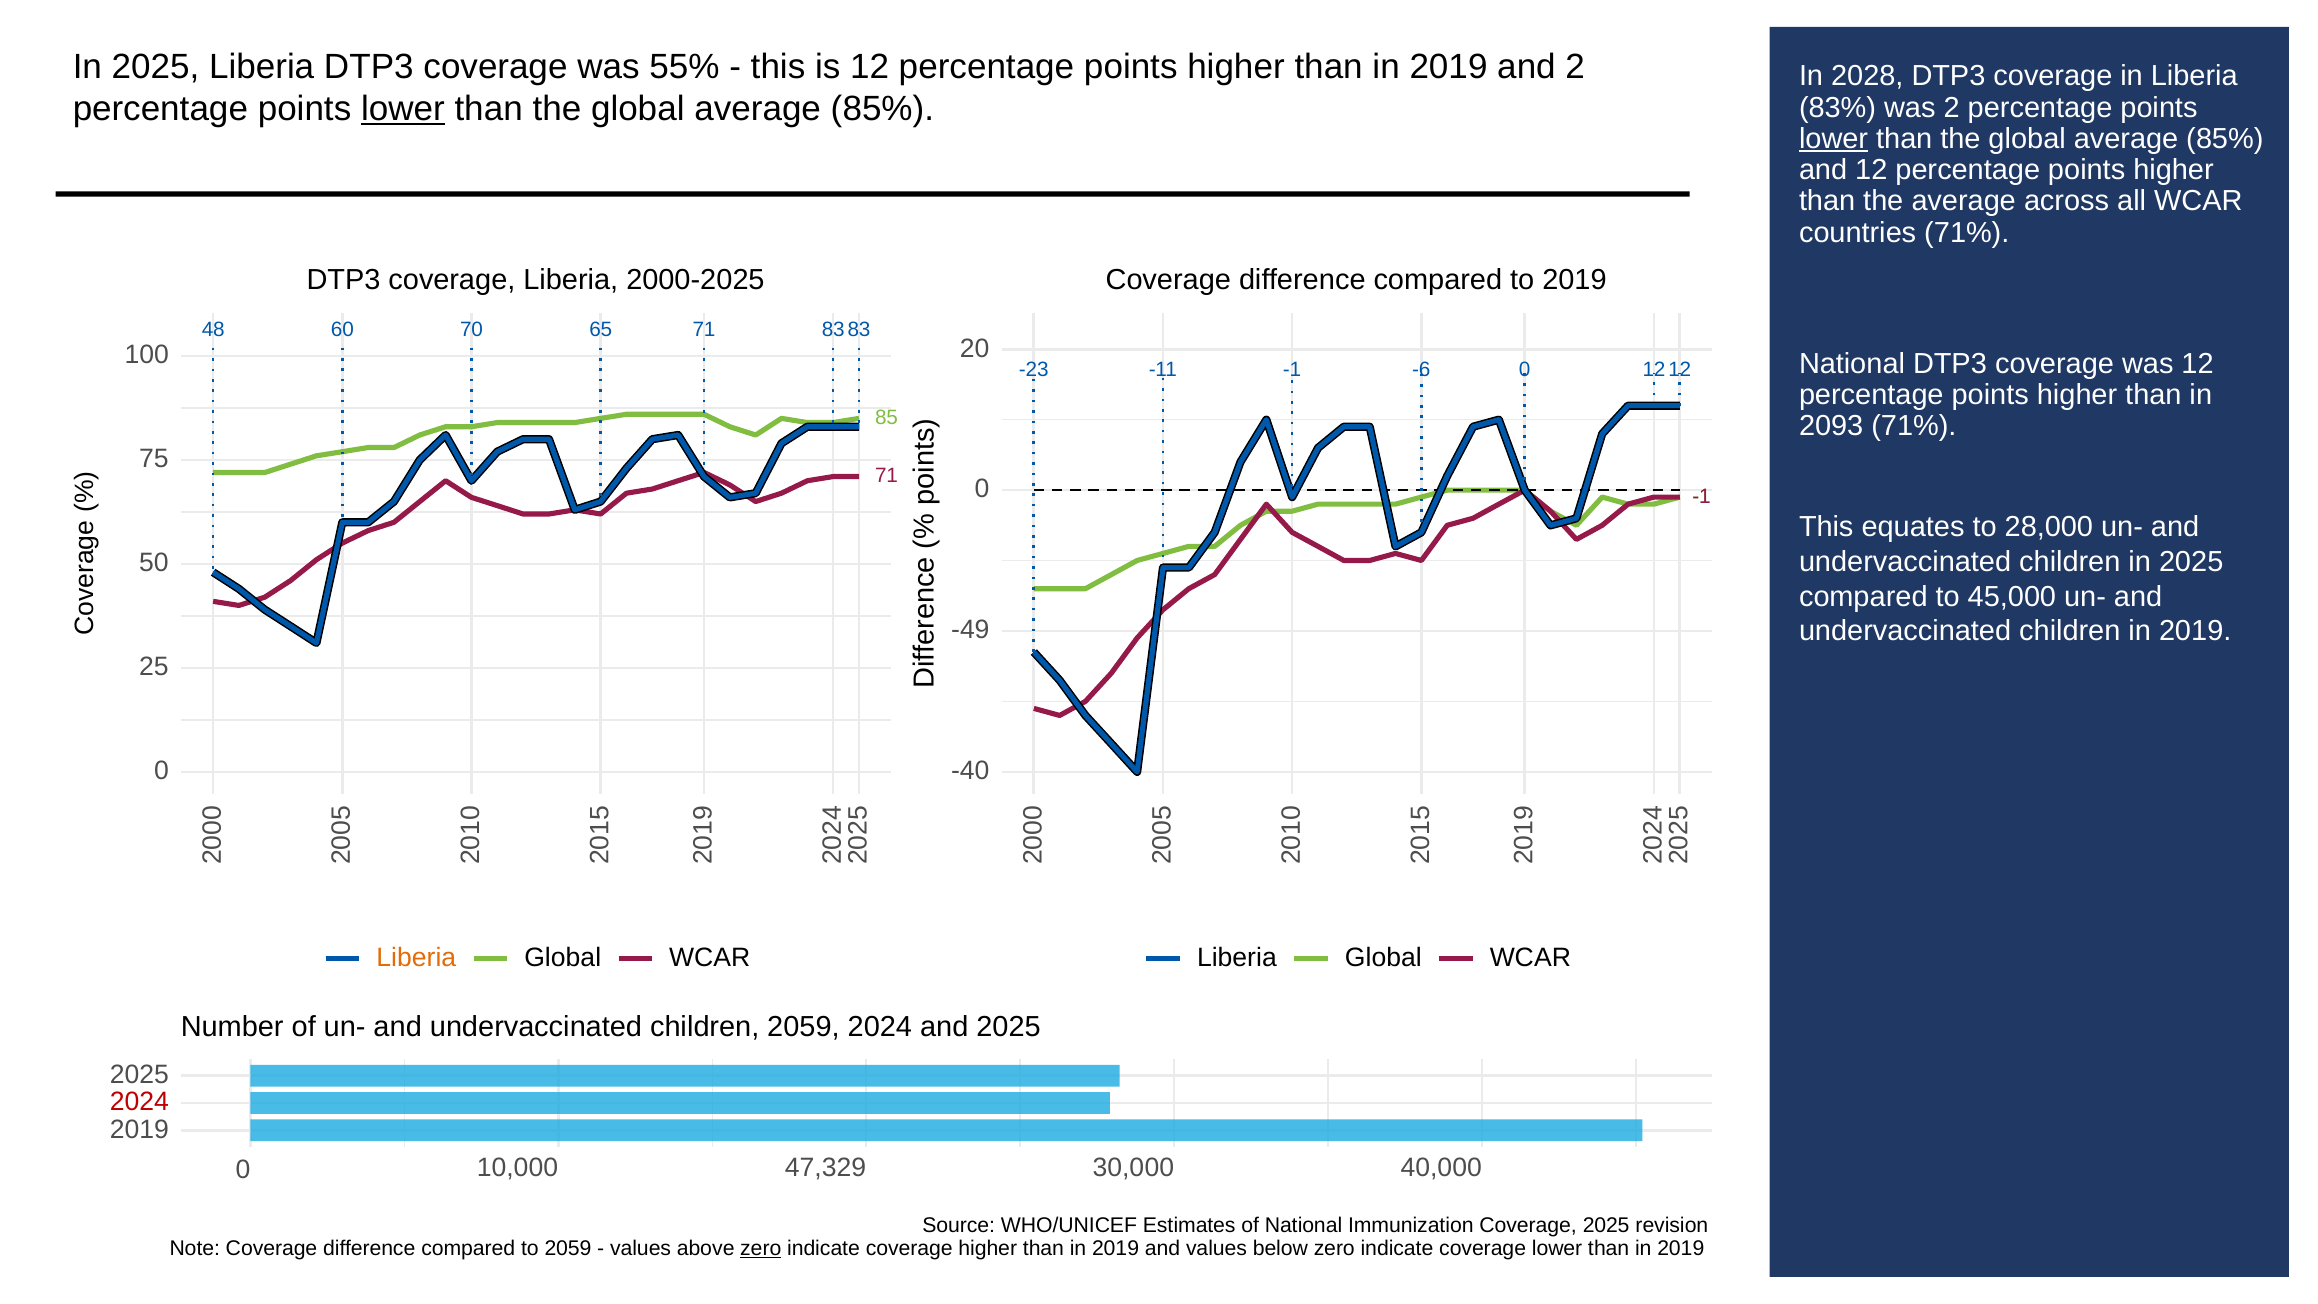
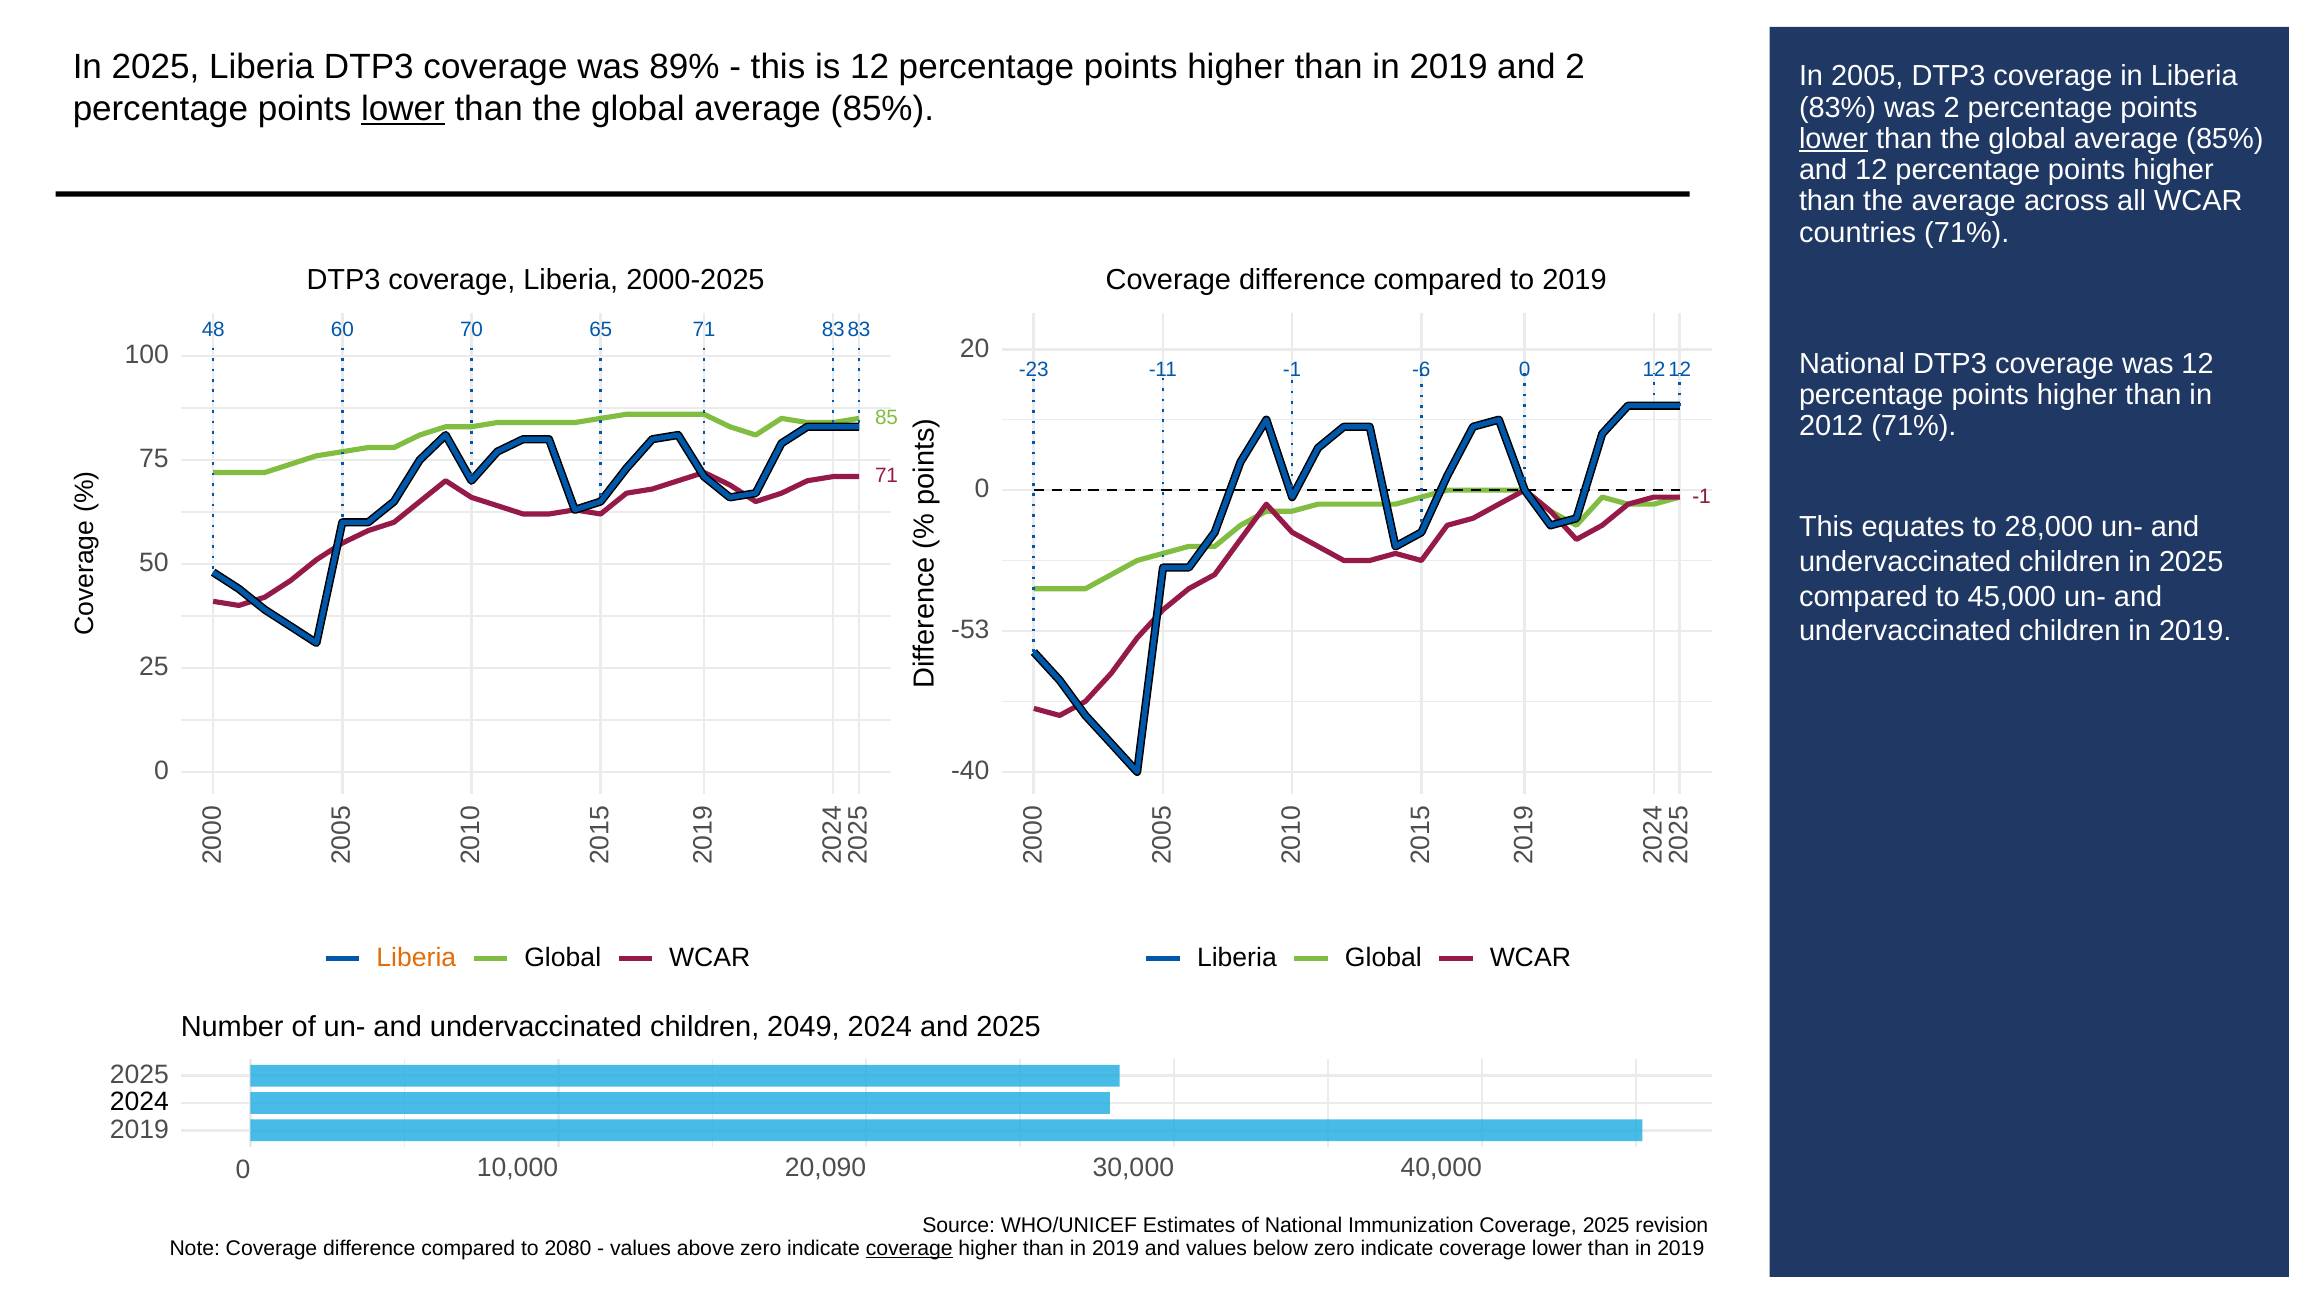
55%: 55% -> 89%
2028: 2028 -> 2005
2093: 2093 -> 2012
-49: -49 -> -53
children 2059: 2059 -> 2049
2024 at (139, 1102) colour: red -> black
47,329: 47,329 -> 20,090
to 2059: 2059 -> 2080
zero at (761, 1248) underline: present -> none
coverage at (909, 1248) underline: none -> present
